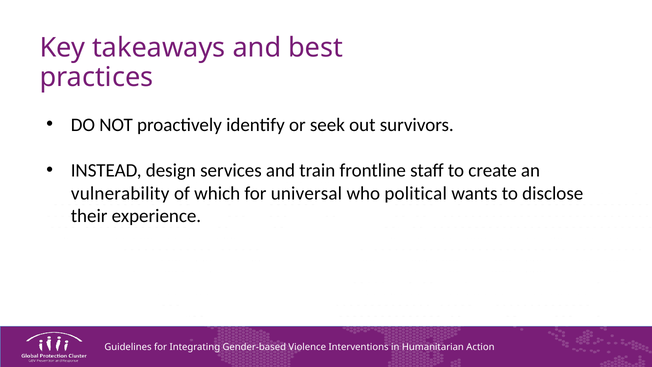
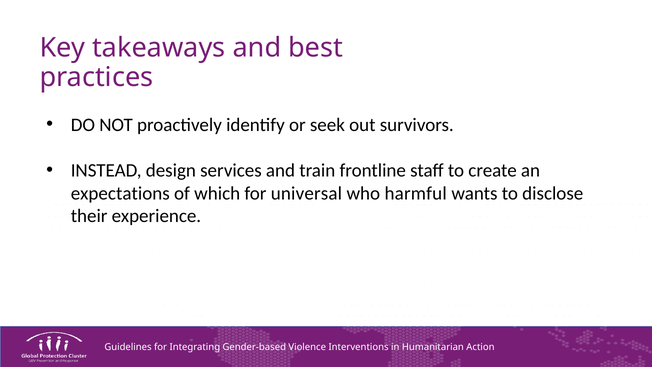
vulnerability: vulnerability -> expectations
political: political -> harmful
